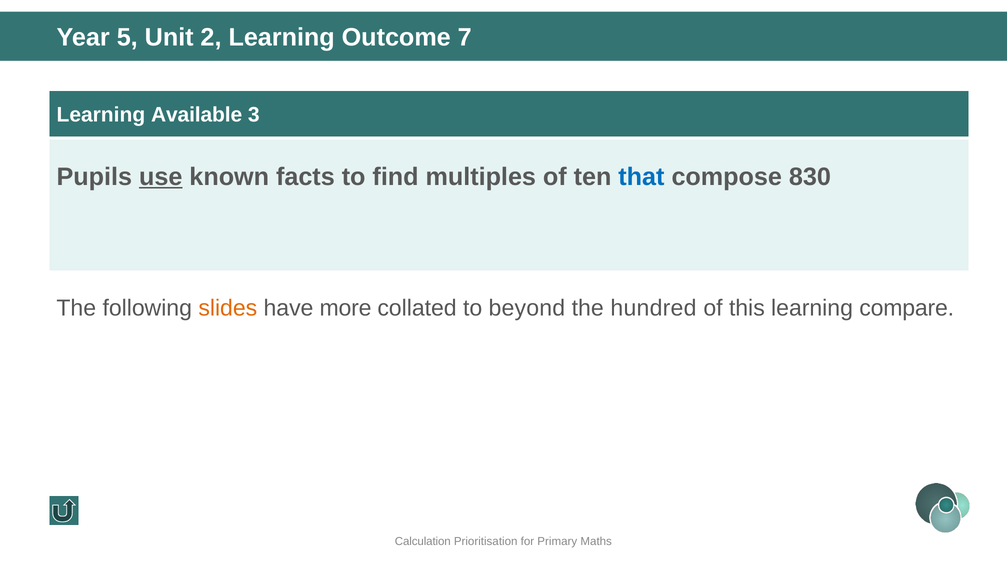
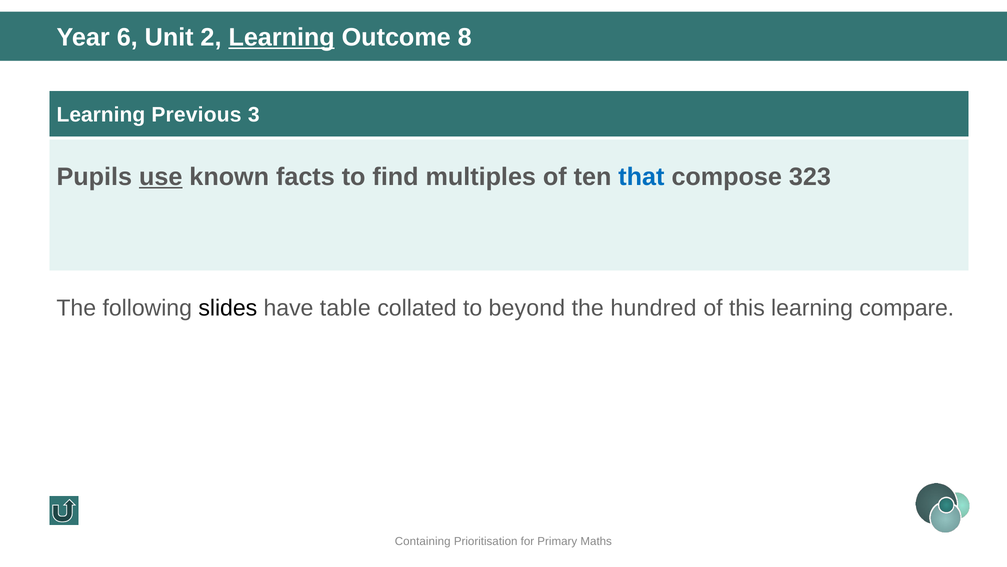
5: 5 -> 6
Learning at (282, 38) underline: none -> present
7: 7 -> 8
Available: Available -> Previous
830: 830 -> 323
slides colour: orange -> black
more: more -> table
Calculation: Calculation -> Containing
